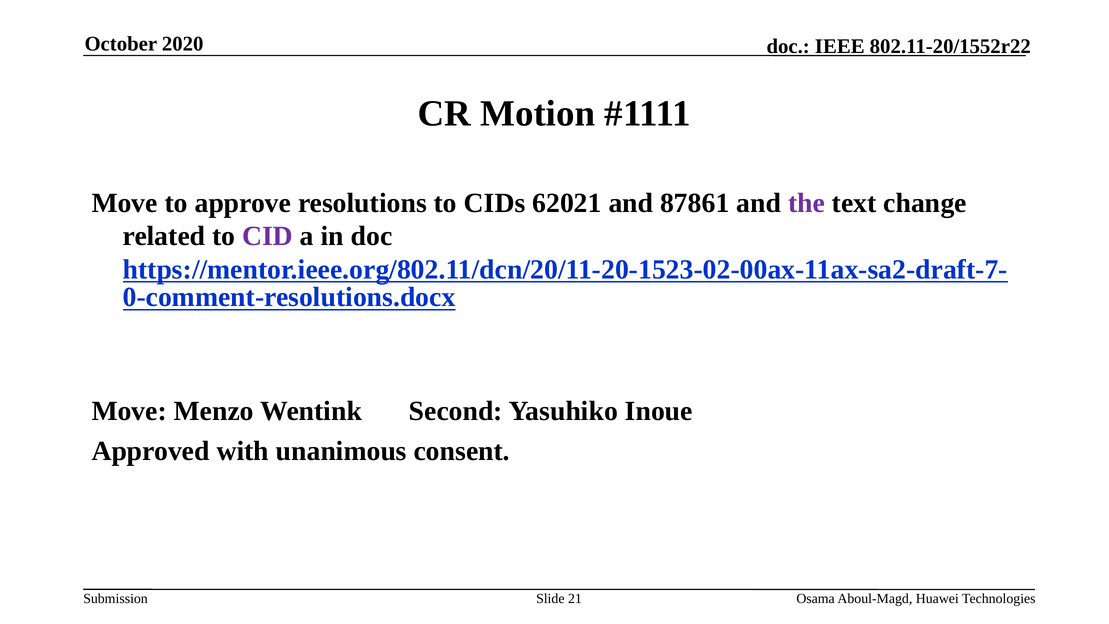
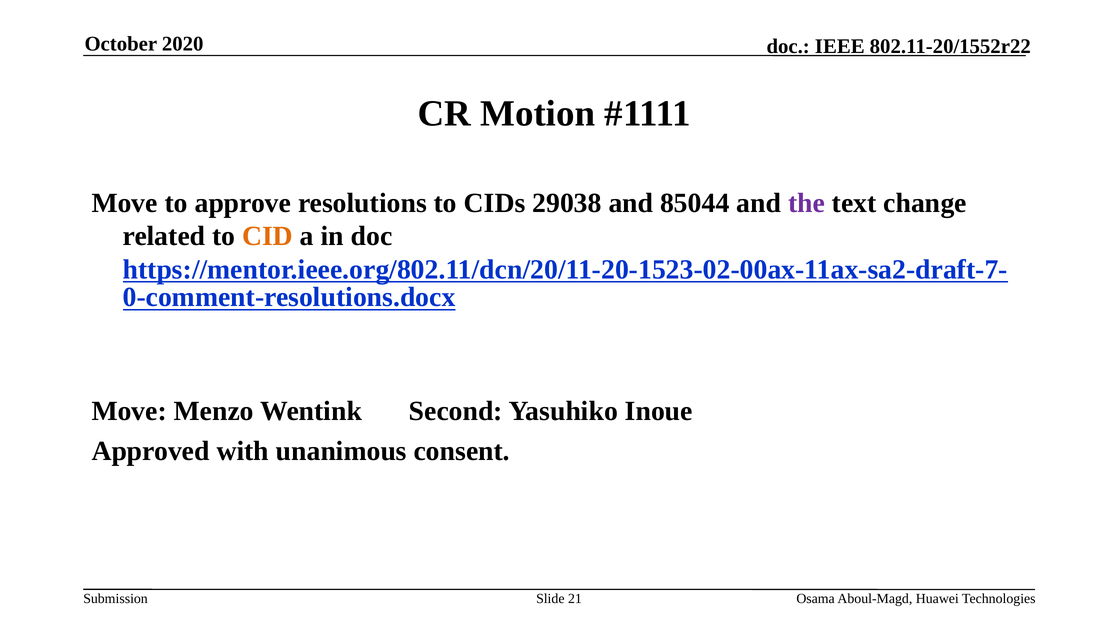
62021: 62021 -> 29038
87861: 87861 -> 85044
CID colour: purple -> orange
